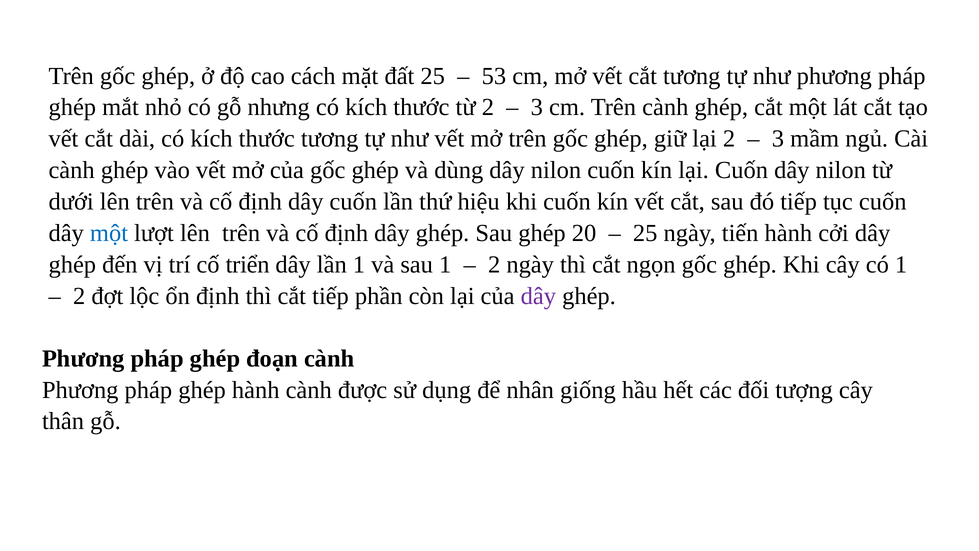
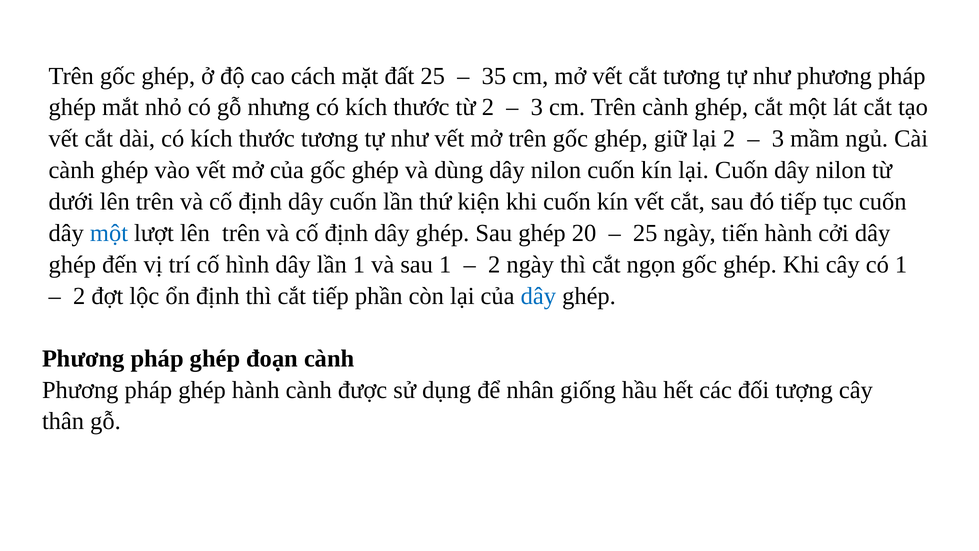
53: 53 -> 35
hiệu: hiệu -> kiện
triển: triển -> hình
dây at (538, 296) colour: purple -> blue
